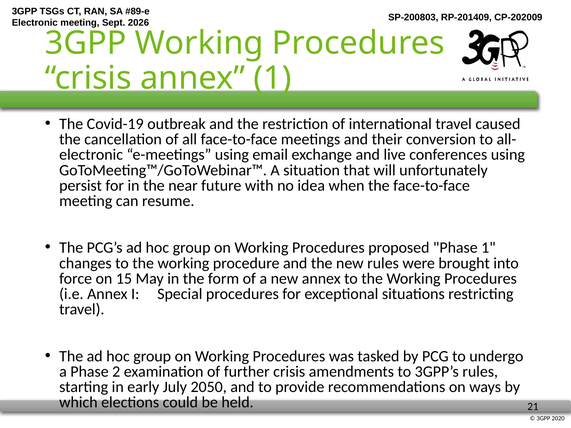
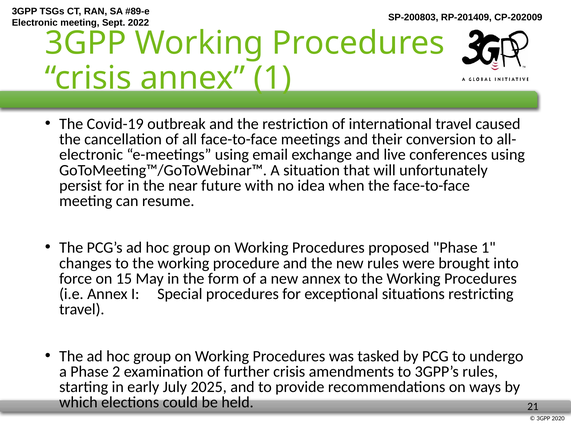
2026: 2026 -> 2022
2050: 2050 -> 2025
